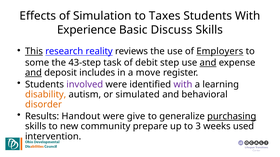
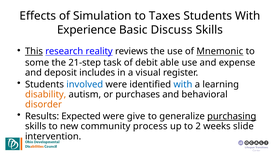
Employers: Employers -> Mnemonic
43-step: 43-step -> 21-step
step: step -> able
and at (208, 63) underline: present -> none
and at (33, 73) underline: present -> none
move: move -> visual
involved colour: purple -> blue
with at (183, 85) colour: purple -> blue
simulated: simulated -> purchases
Handout: Handout -> Expected
prepare: prepare -> process
3: 3 -> 2
used: used -> slide
